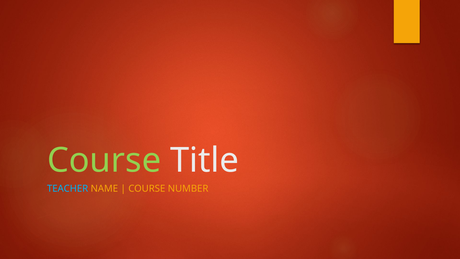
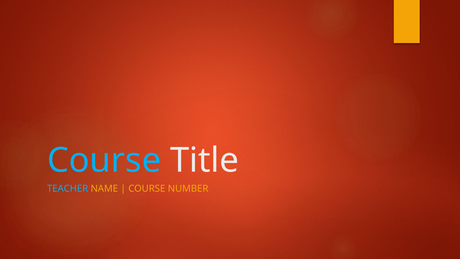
Course at (104, 160) colour: light green -> light blue
